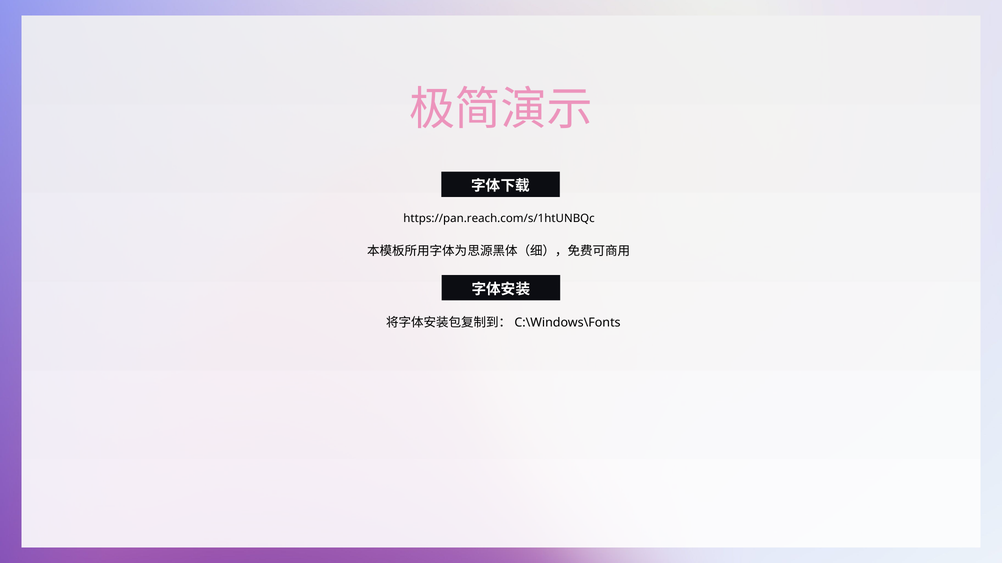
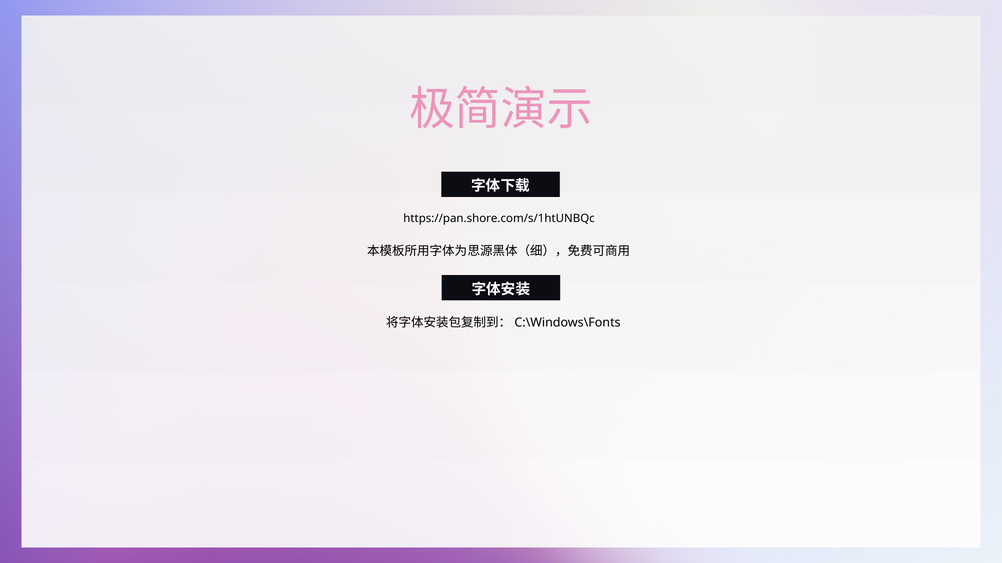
https://pan.reach.com/s/1htUNBQc: https://pan.reach.com/s/1htUNBQc -> https://pan.shore.com/s/1htUNBQc
